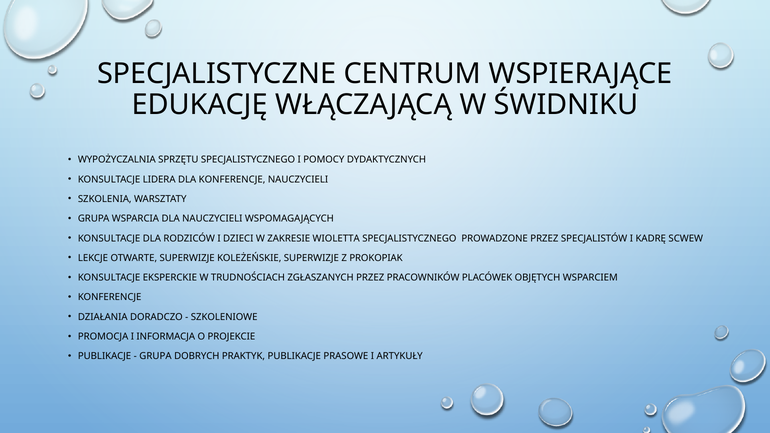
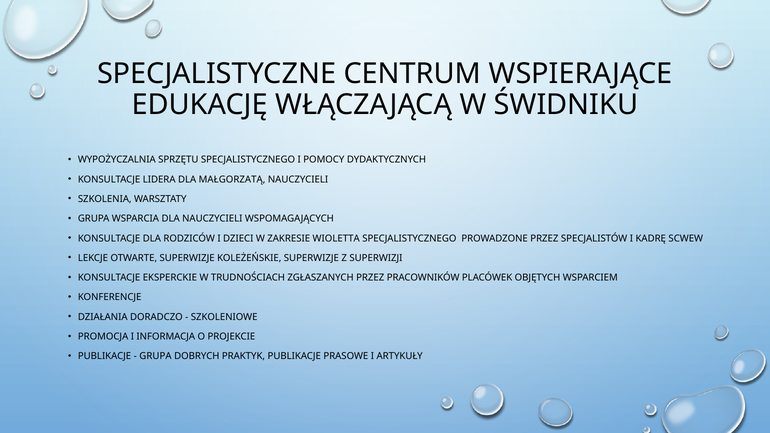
DLA KONFERENCJE: KONFERENCJE -> MAŁGORZATĄ
PROKOPIAK: PROKOPIAK -> SUPERWIZJI
